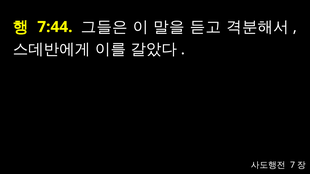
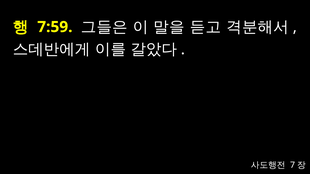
7:44: 7:44 -> 7:59
